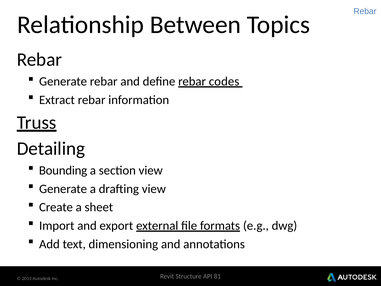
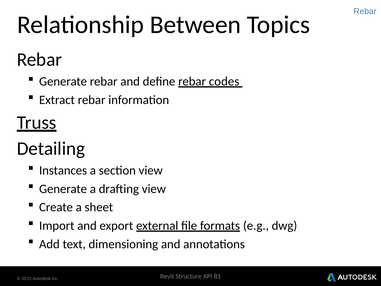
Bounding: Bounding -> Instances
